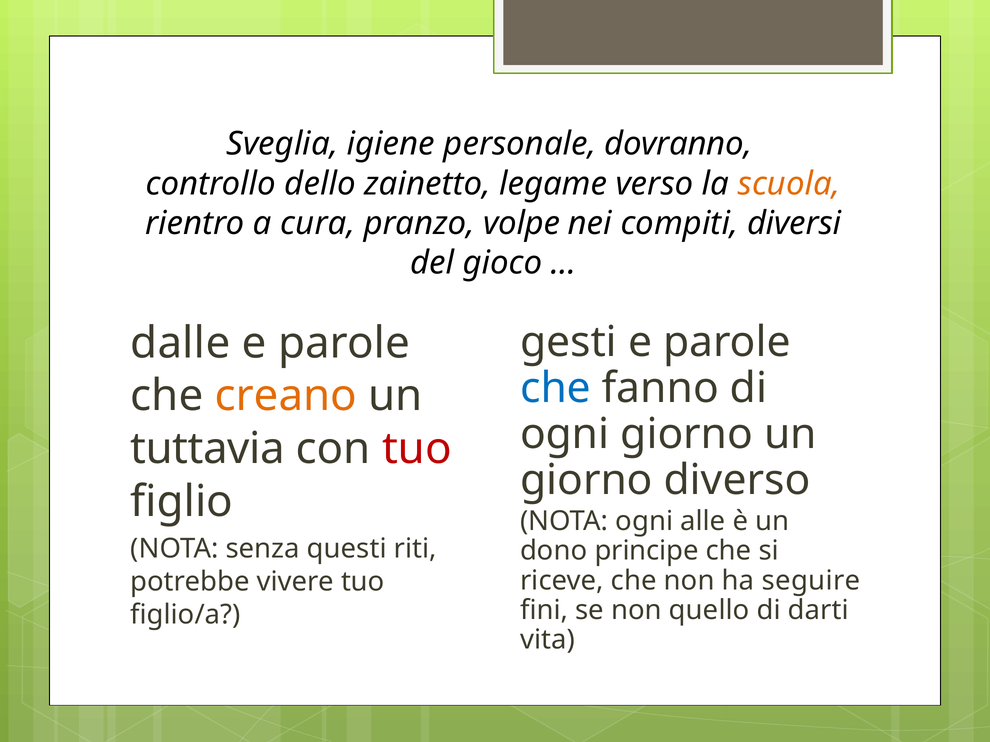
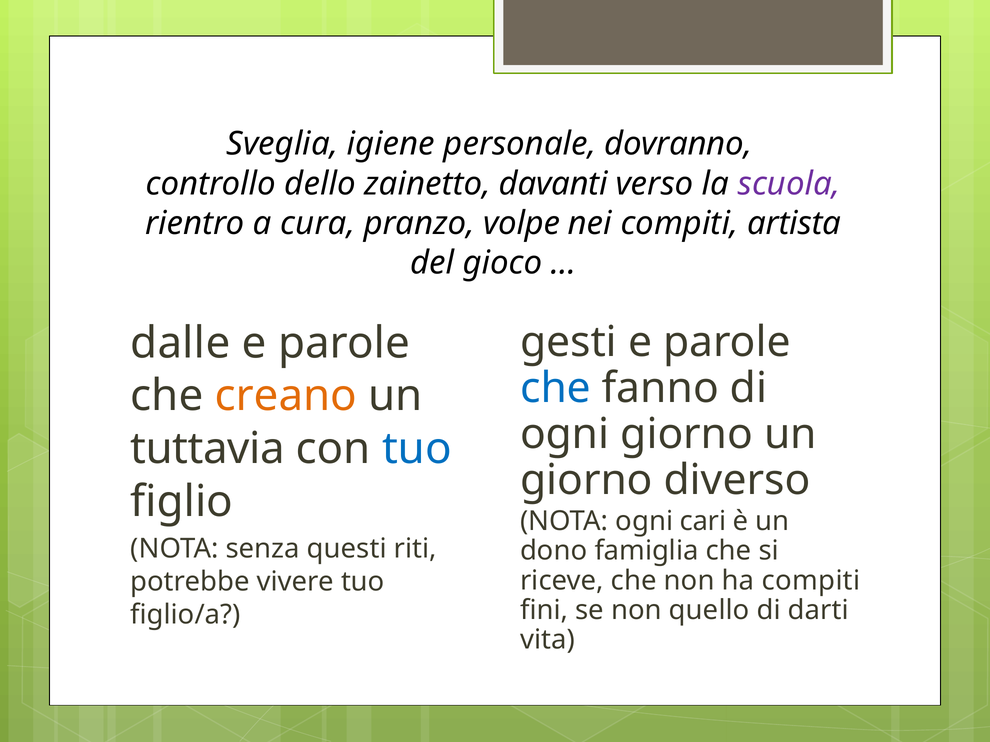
legame: legame -> davanti
scuola colour: orange -> purple
diversi: diversi -> artista
tuo at (417, 449) colour: red -> blue
alle: alle -> cari
principe: principe -> famiglia
ha seguire: seguire -> compiti
